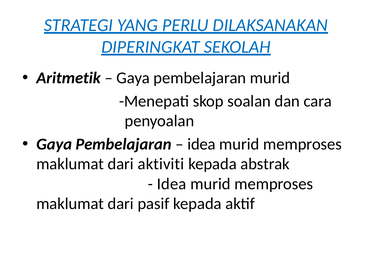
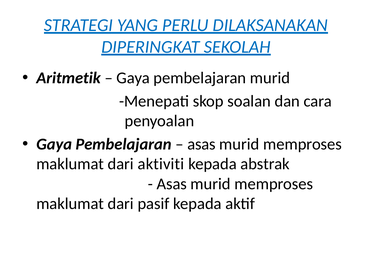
idea at (201, 144): idea -> asas
Idea at (172, 184): Idea -> Asas
